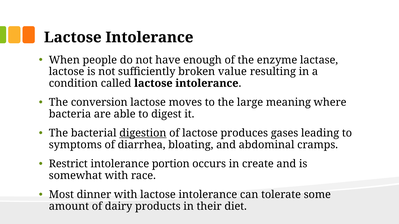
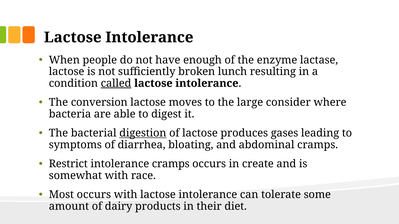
value: value -> lunch
called underline: none -> present
meaning: meaning -> consider
intolerance portion: portion -> cramps
Most dinner: dinner -> occurs
